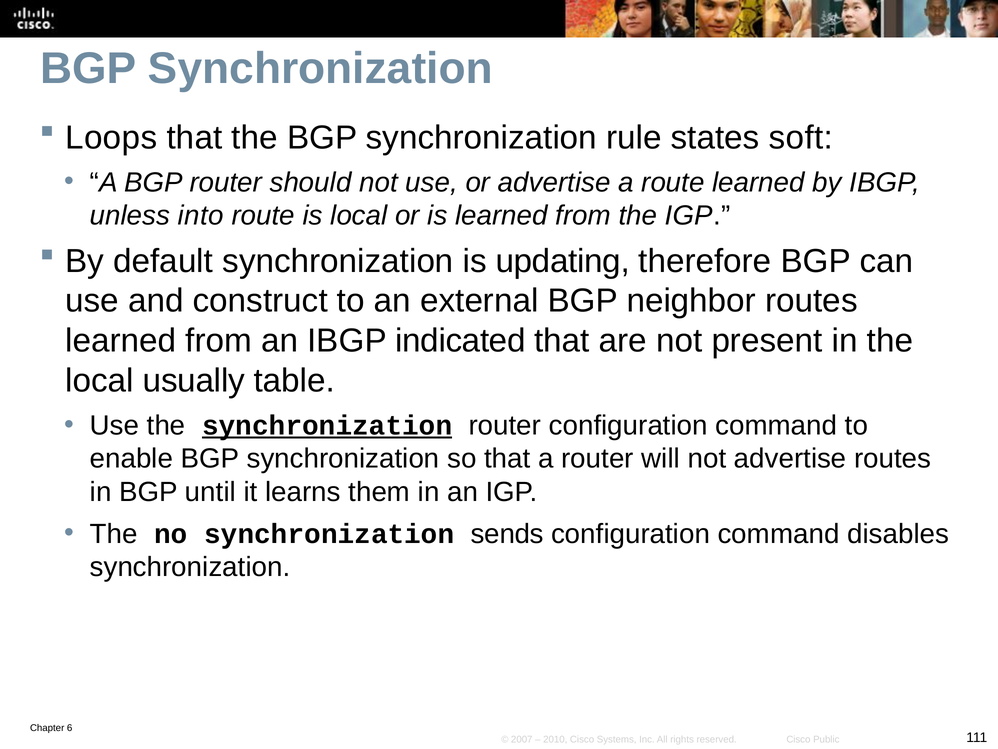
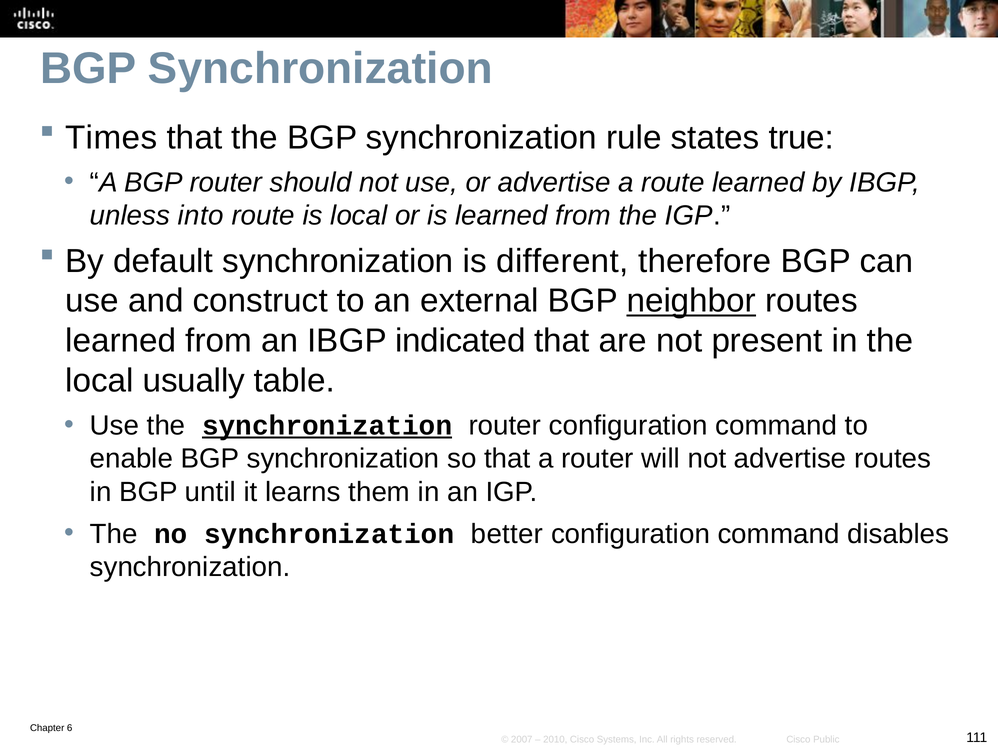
Loops: Loops -> Times
soft: soft -> true
updating: updating -> different
neighbor underline: none -> present
sends: sends -> better
